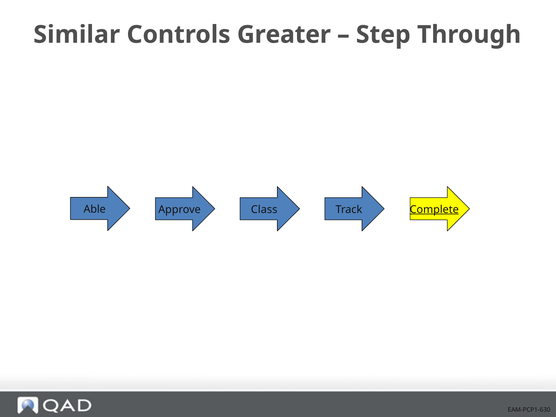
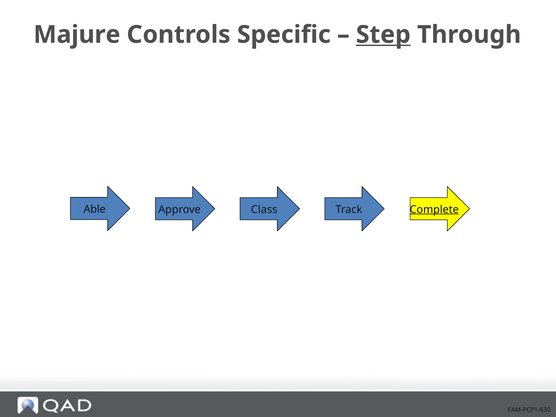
Similar: Similar -> Majure
Greater: Greater -> Specific
Step underline: none -> present
